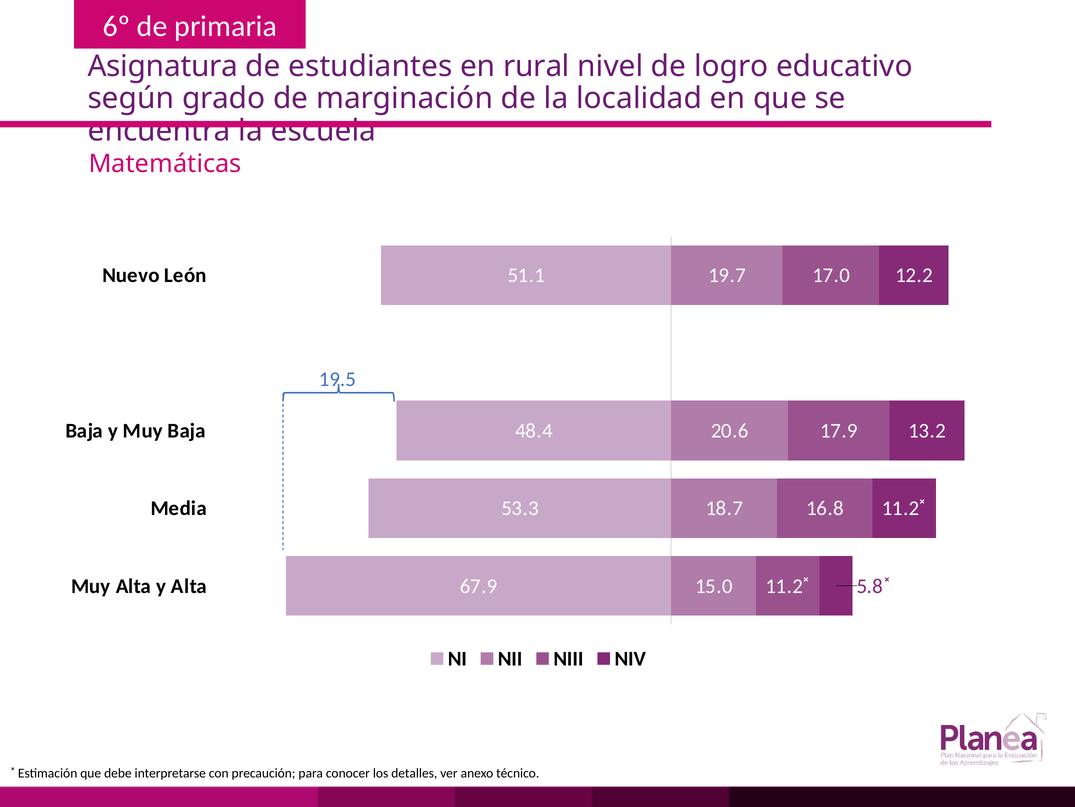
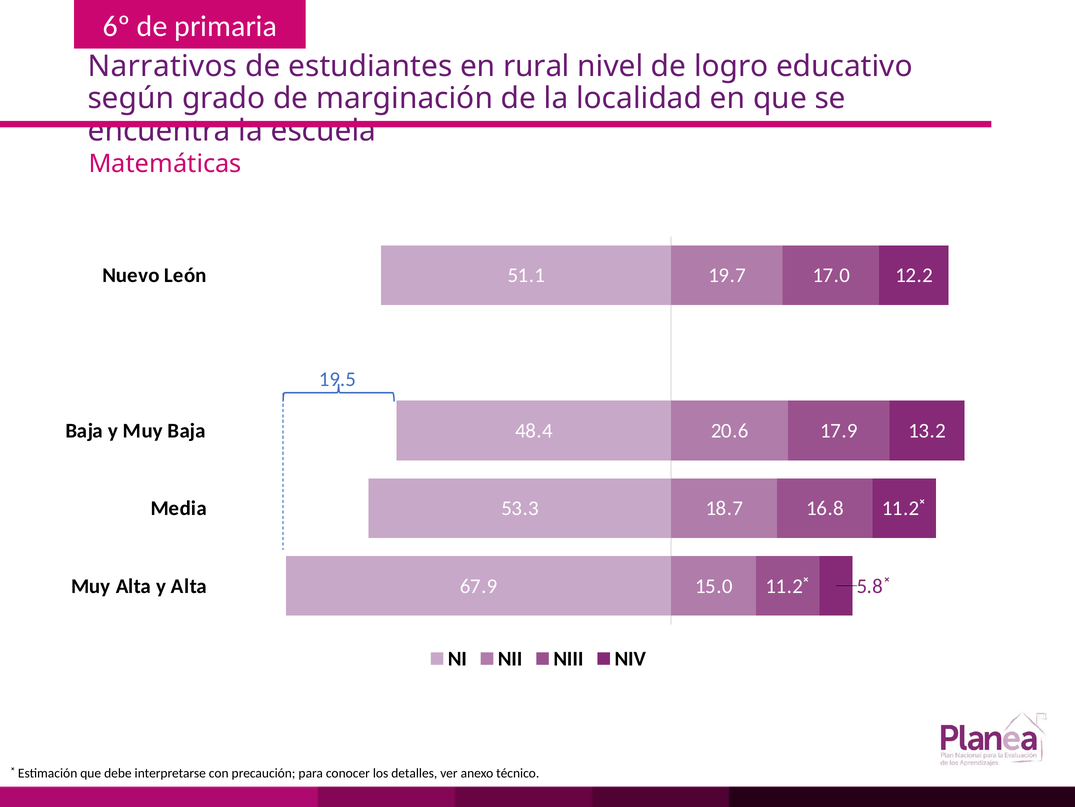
Asignatura: Asignatura -> Narrativos
